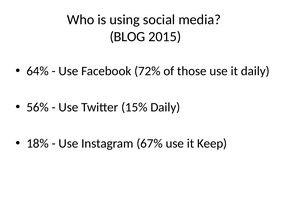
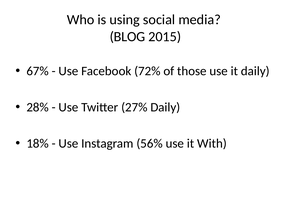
64%: 64% -> 67%
56%: 56% -> 28%
15%: 15% -> 27%
67%: 67% -> 56%
Keep: Keep -> With
